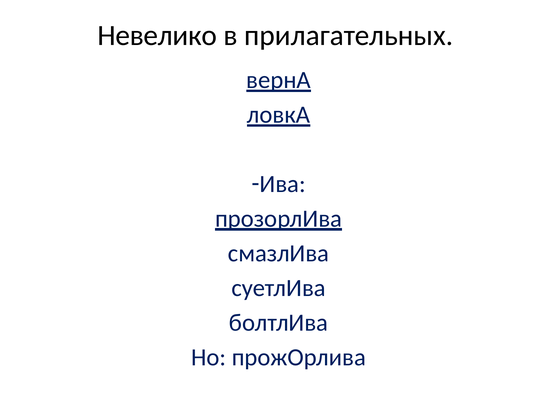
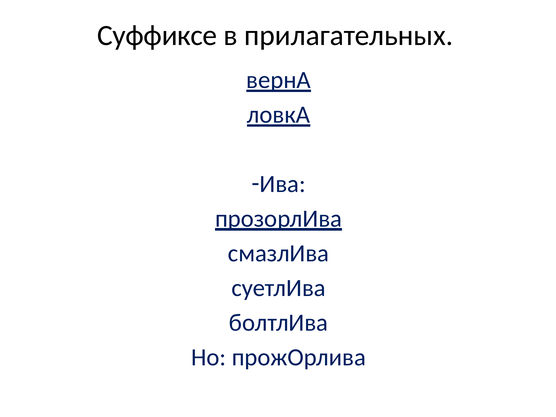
Невелико: Невелико -> Суффиксе
